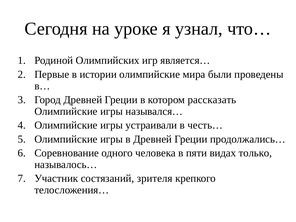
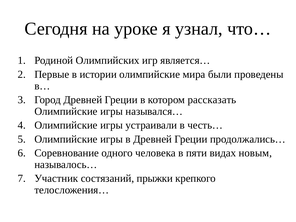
только: только -> новым
зрителя: зрителя -> прыжки
